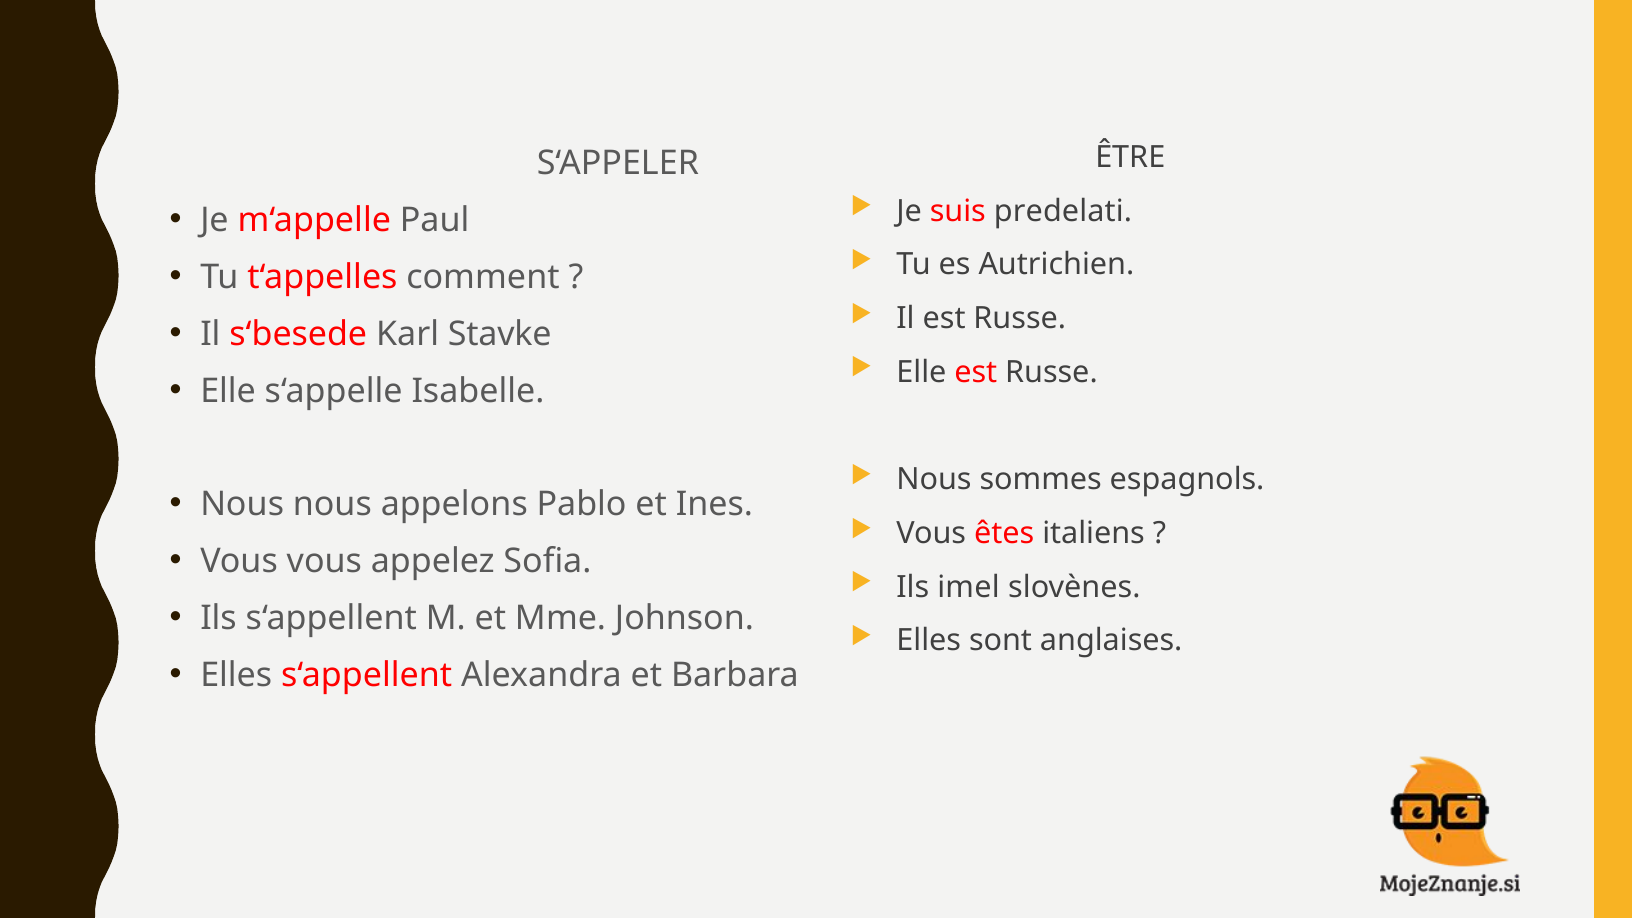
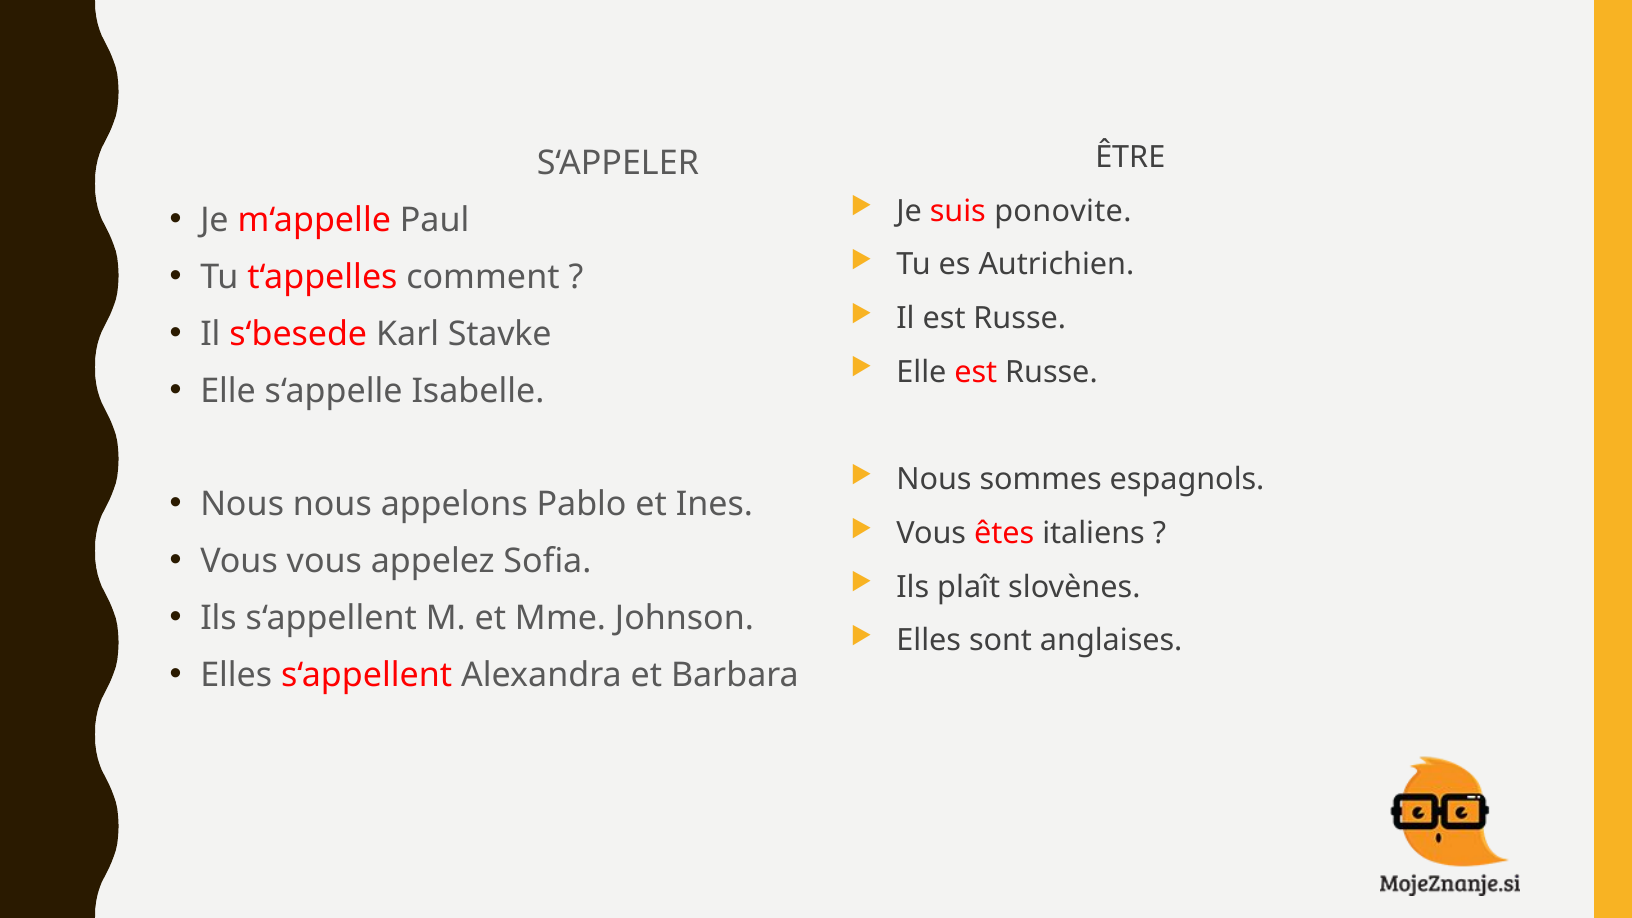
predelati: predelati -> ponovite
imel: imel -> plaît
